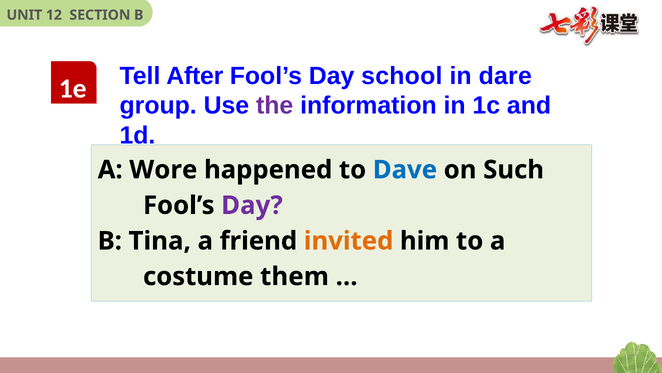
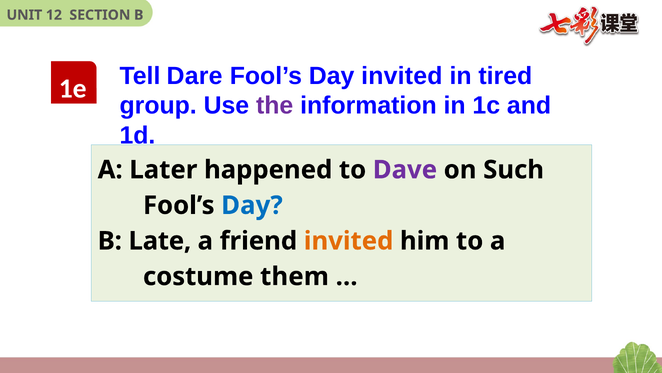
After: After -> Dare
Day school: school -> invited
dare: dare -> tired
Wore: Wore -> Later
Dave colour: blue -> purple
Day at (252, 205) colour: purple -> blue
Tina: Tina -> Late
